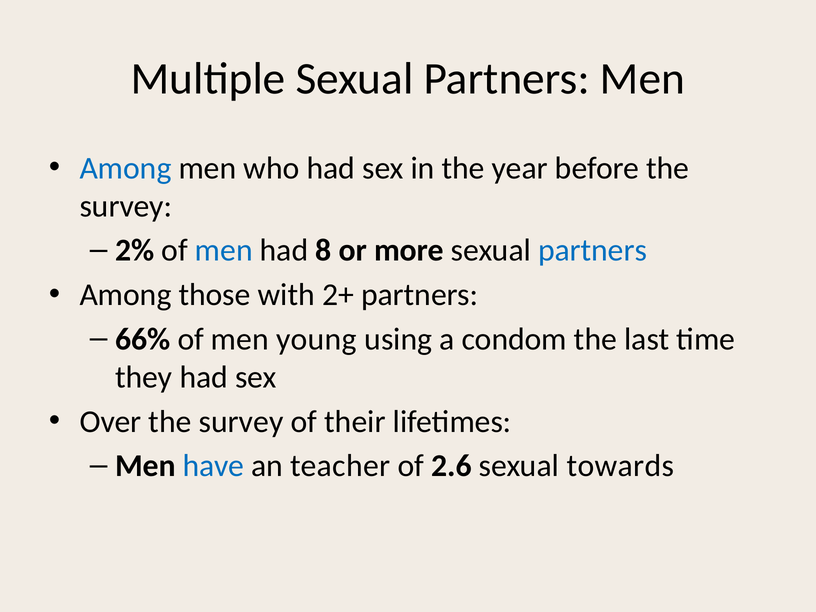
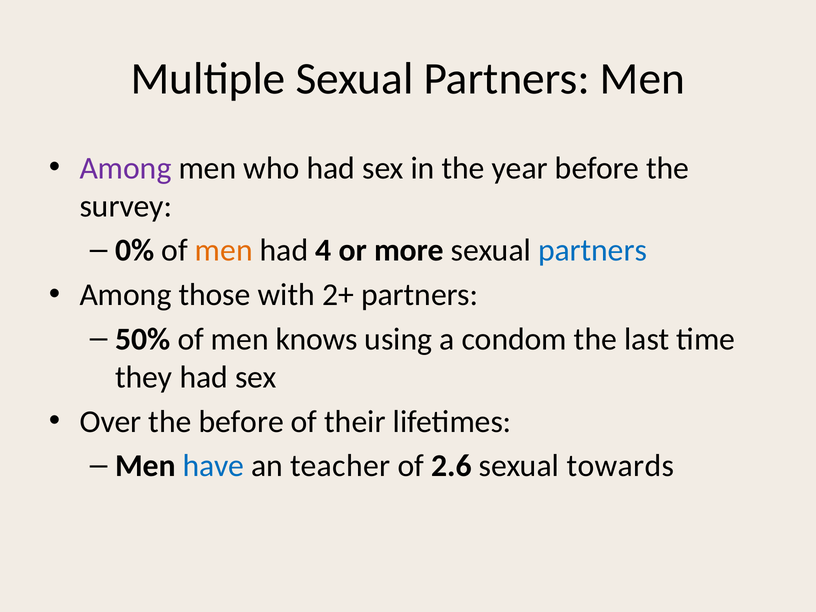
Among at (126, 168) colour: blue -> purple
2%: 2% -> 0%
men at (224, 250) colour: blue -> orange
8: 8 -> 4
66%: 66% -> 50%
young: young -> knows
Over the survey: survey -> before
